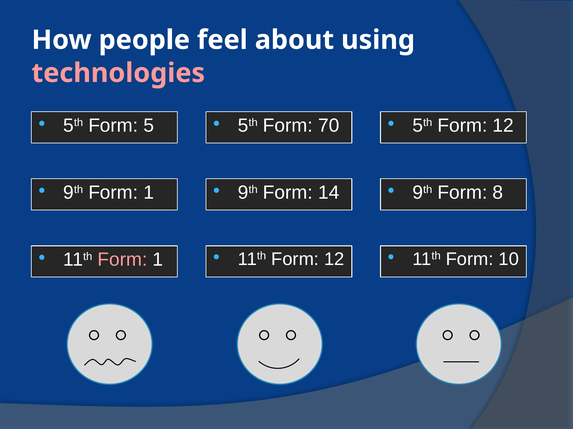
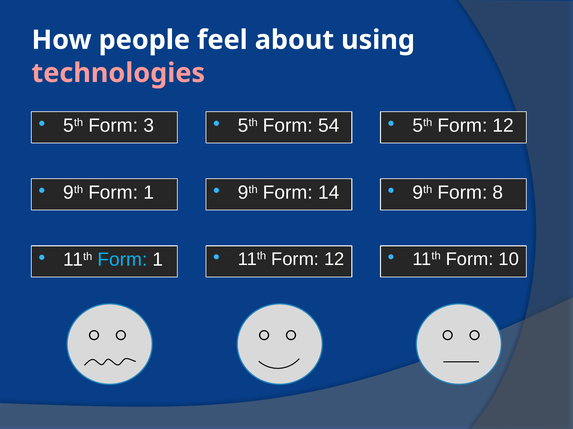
5: 5 -> 3
70: 70 -> 54
Form at (122, 260) colour: pink -> light blue
